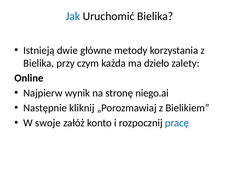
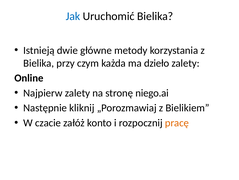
Najpierw wynik: wynik -> zalety
swoje: swoje -> czacie
pracę colour: blue -> orange
